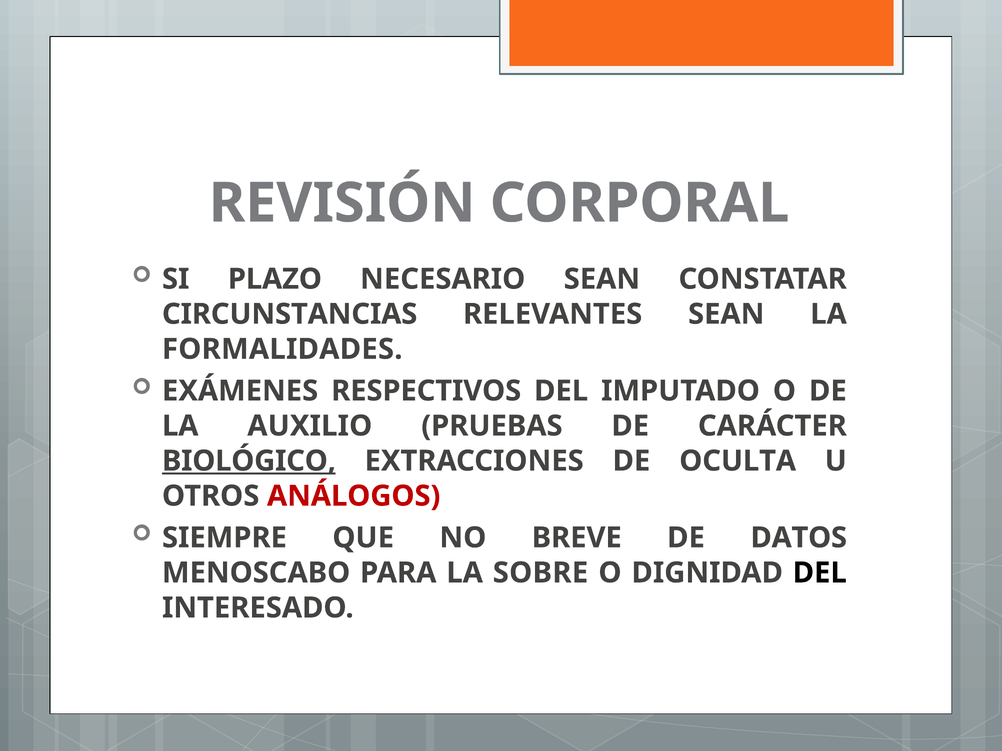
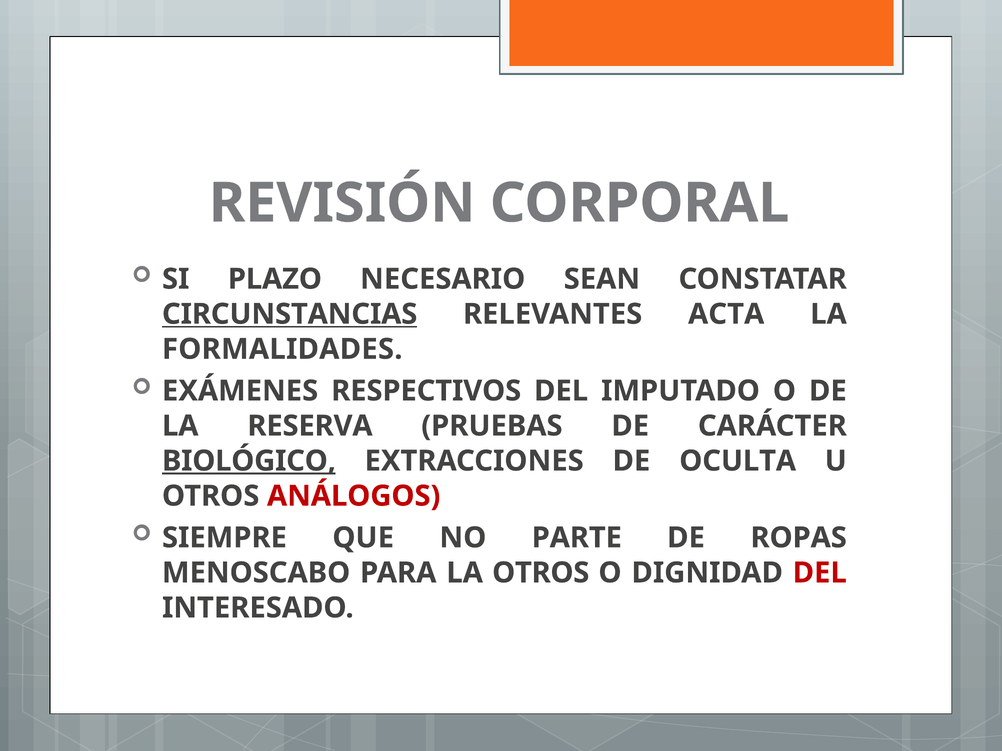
CIRCUNSTANCIAS underline: none -> present
RELEVANTES SEAN: SEAN -> ACTA
AUXILIO: AUXILIO -> RESERVA
BREVE: BREVE -> PARTE
DATOS: DATOS -> ROPAS
LA SOBRE: SOBRE -> OTROS
DEL at (820, 573) colour: black -> red
